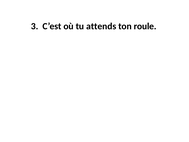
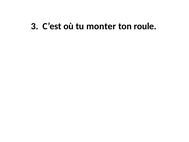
attends: attends -> monter
